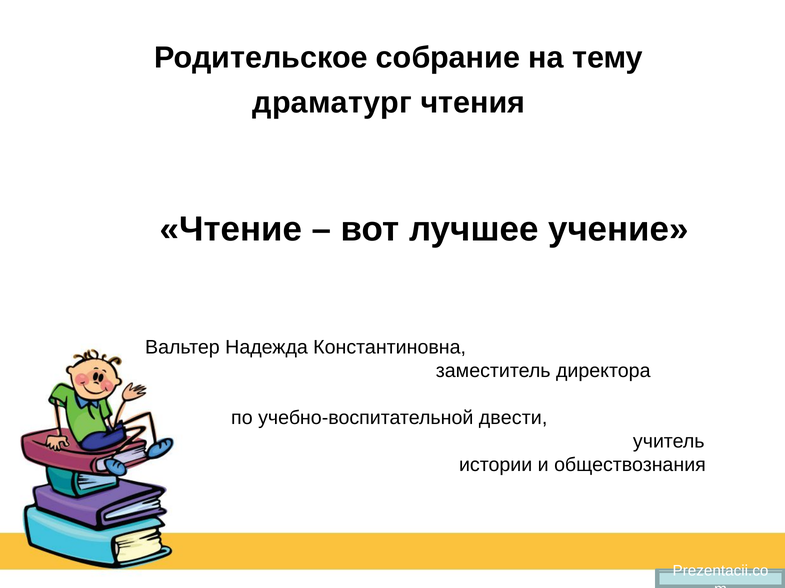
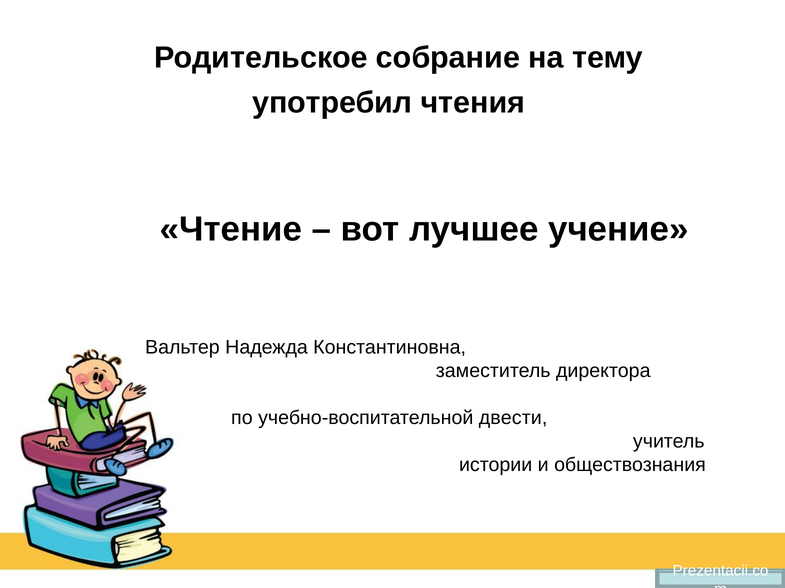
драматург: драматург -> употребил
